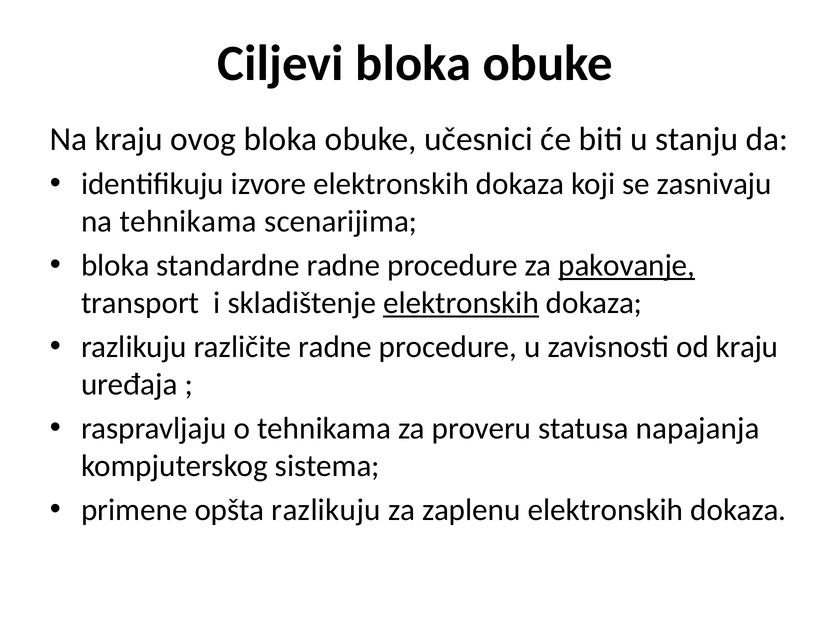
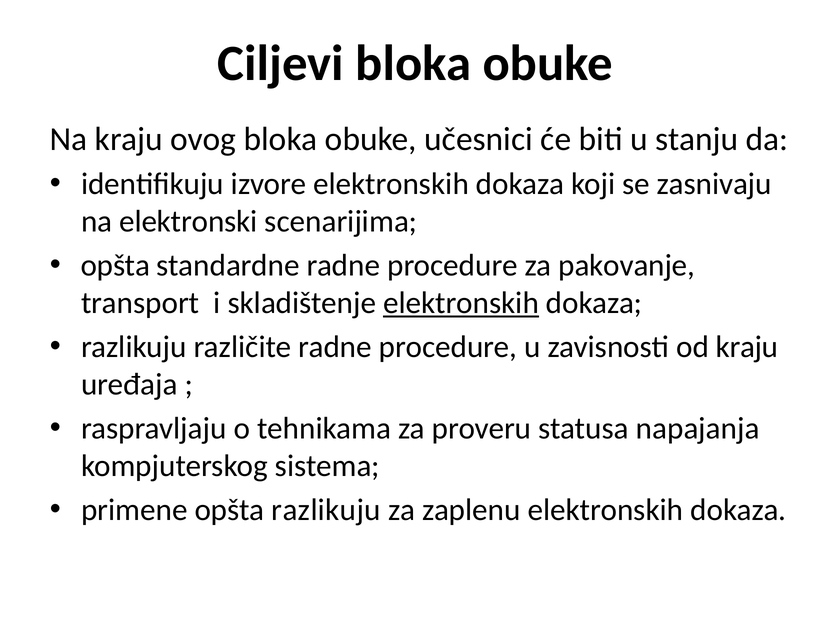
na tehnikama: tehnikama -> elektronski
bloka at (115, 265): bloka -> opšta
pakovanje underline: present -> none
